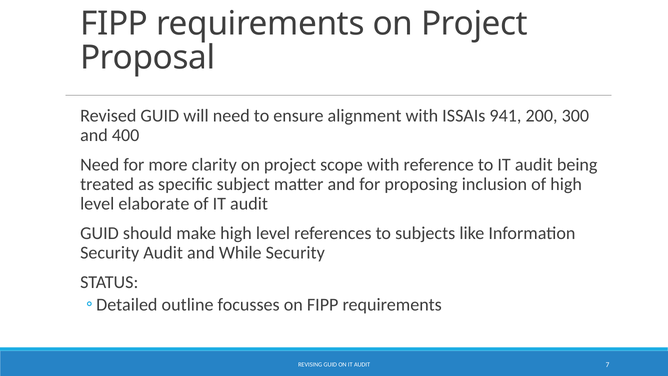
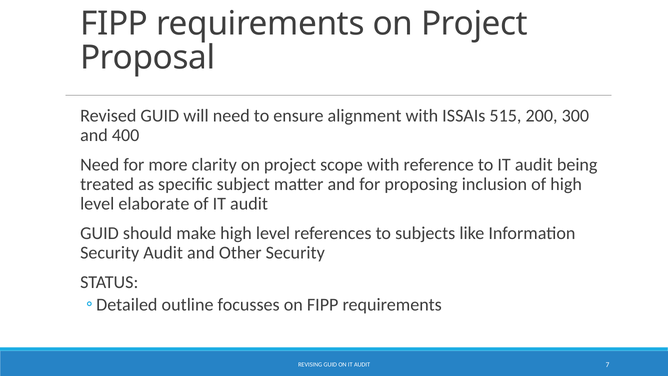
941: 941 -> 515
While: While -> Other
